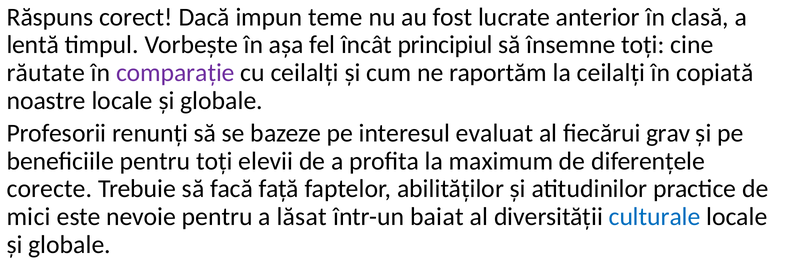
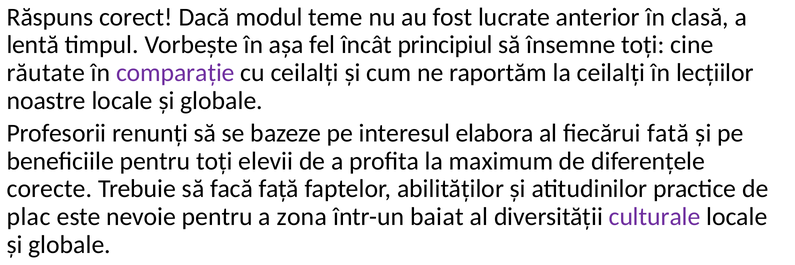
impun: impun -> modul
copiată: copiată -> lecțiilor
evaluat: evaluat -> elabora
grav: grav -> fată
mici: mici -> plac
lăsat: lăsat -> zona
culturale colour: blue -> purple
